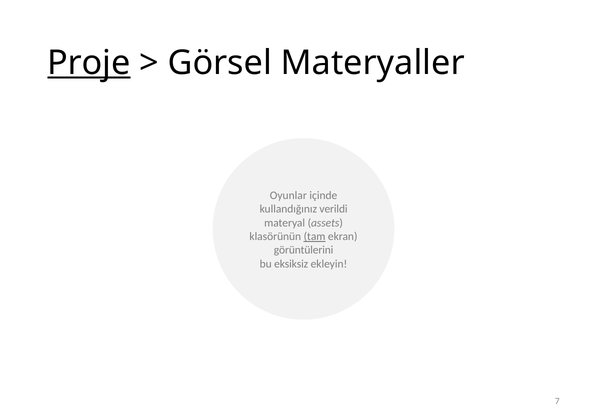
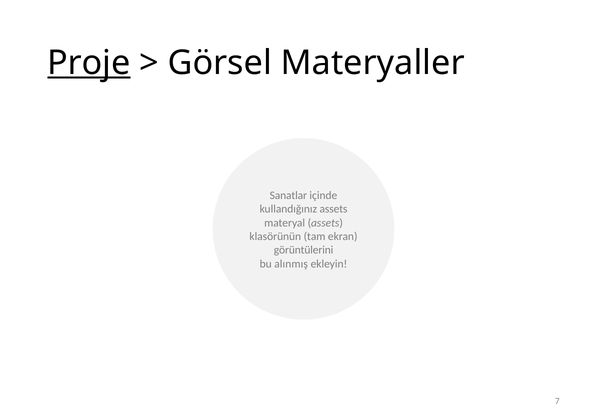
Oyunlar: Oyunlar -> Sanatlar
kullandığınız verildi: verildi -> assets
tam underline: present -> none
eksiksiz: eksiksiz -> alınmış
